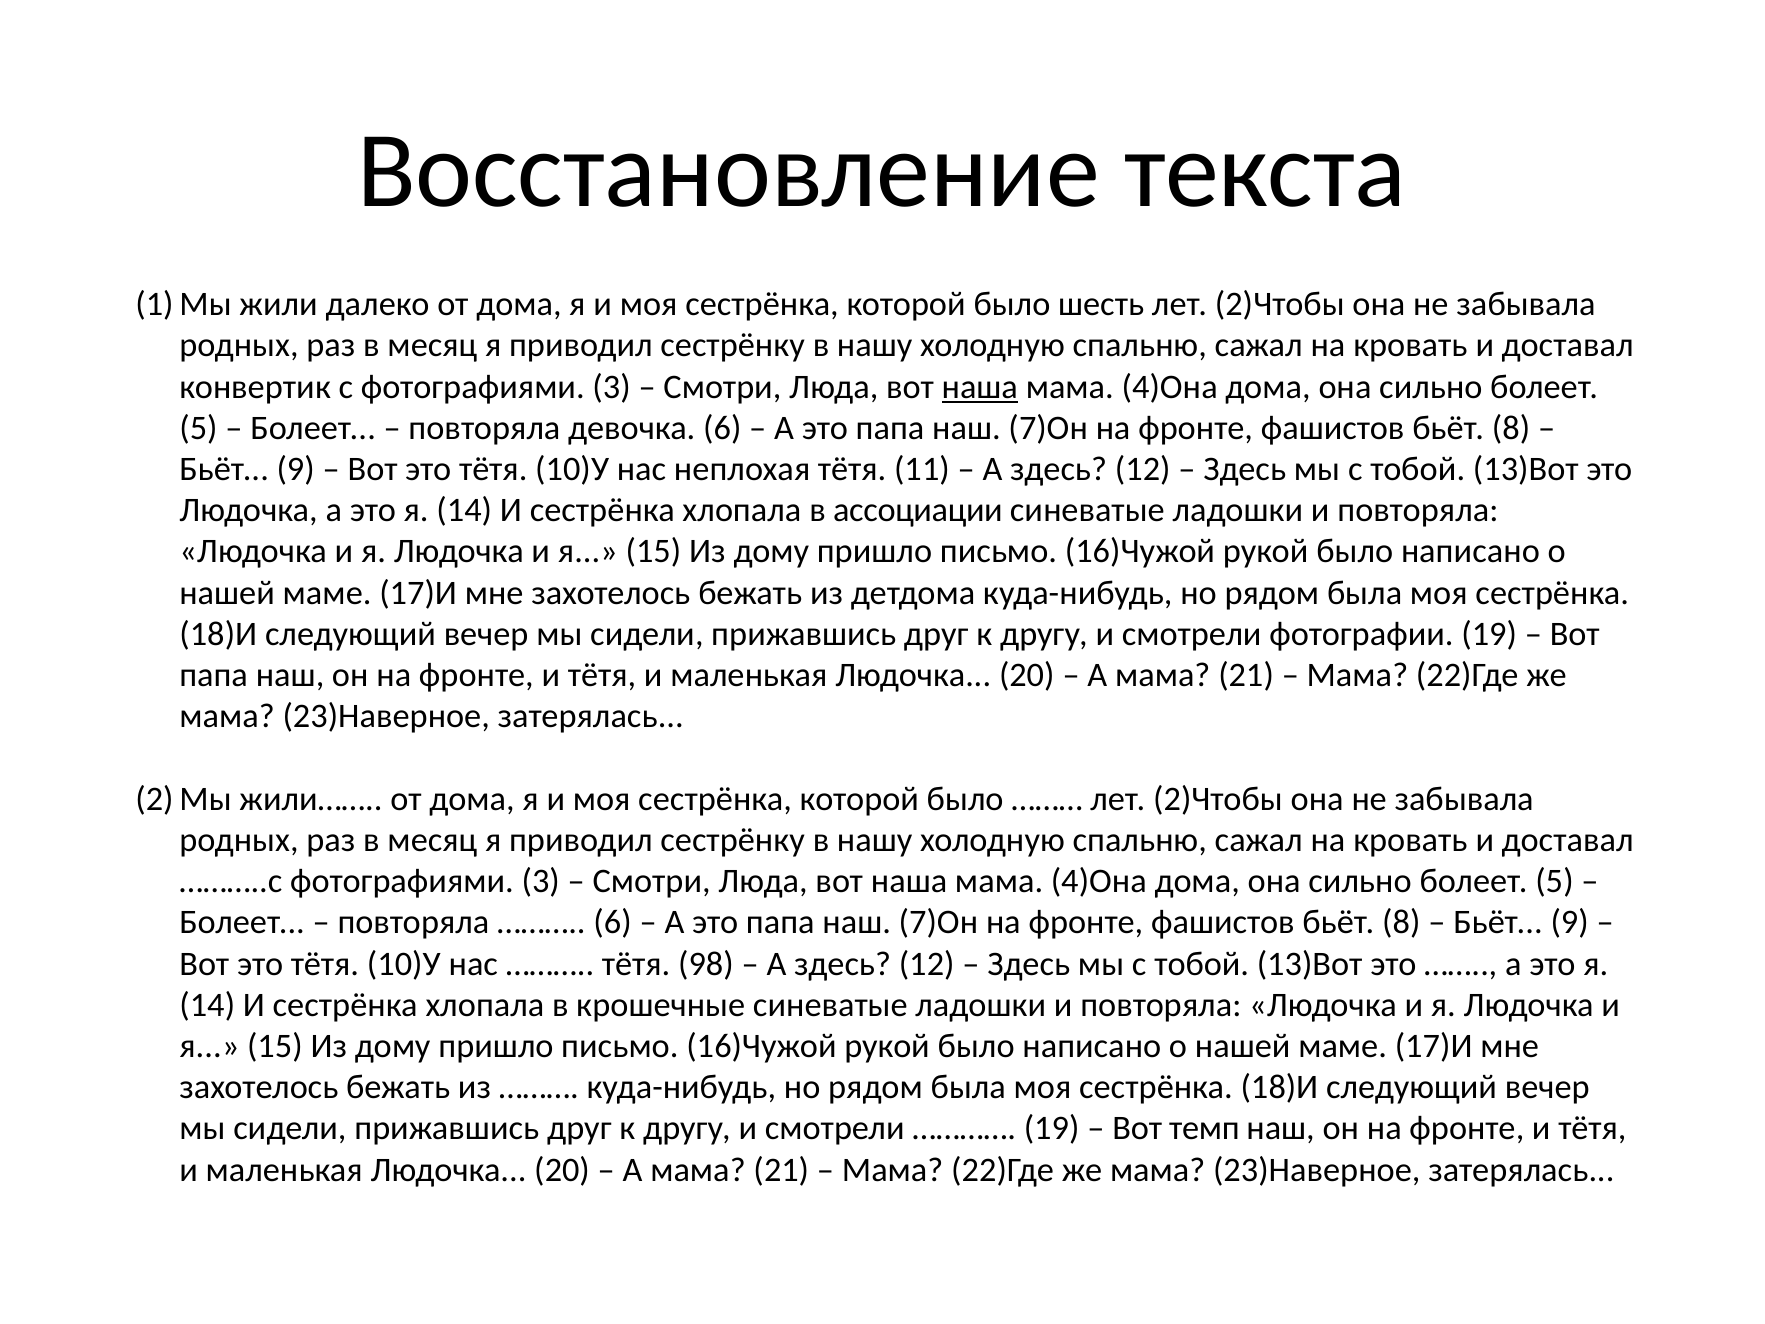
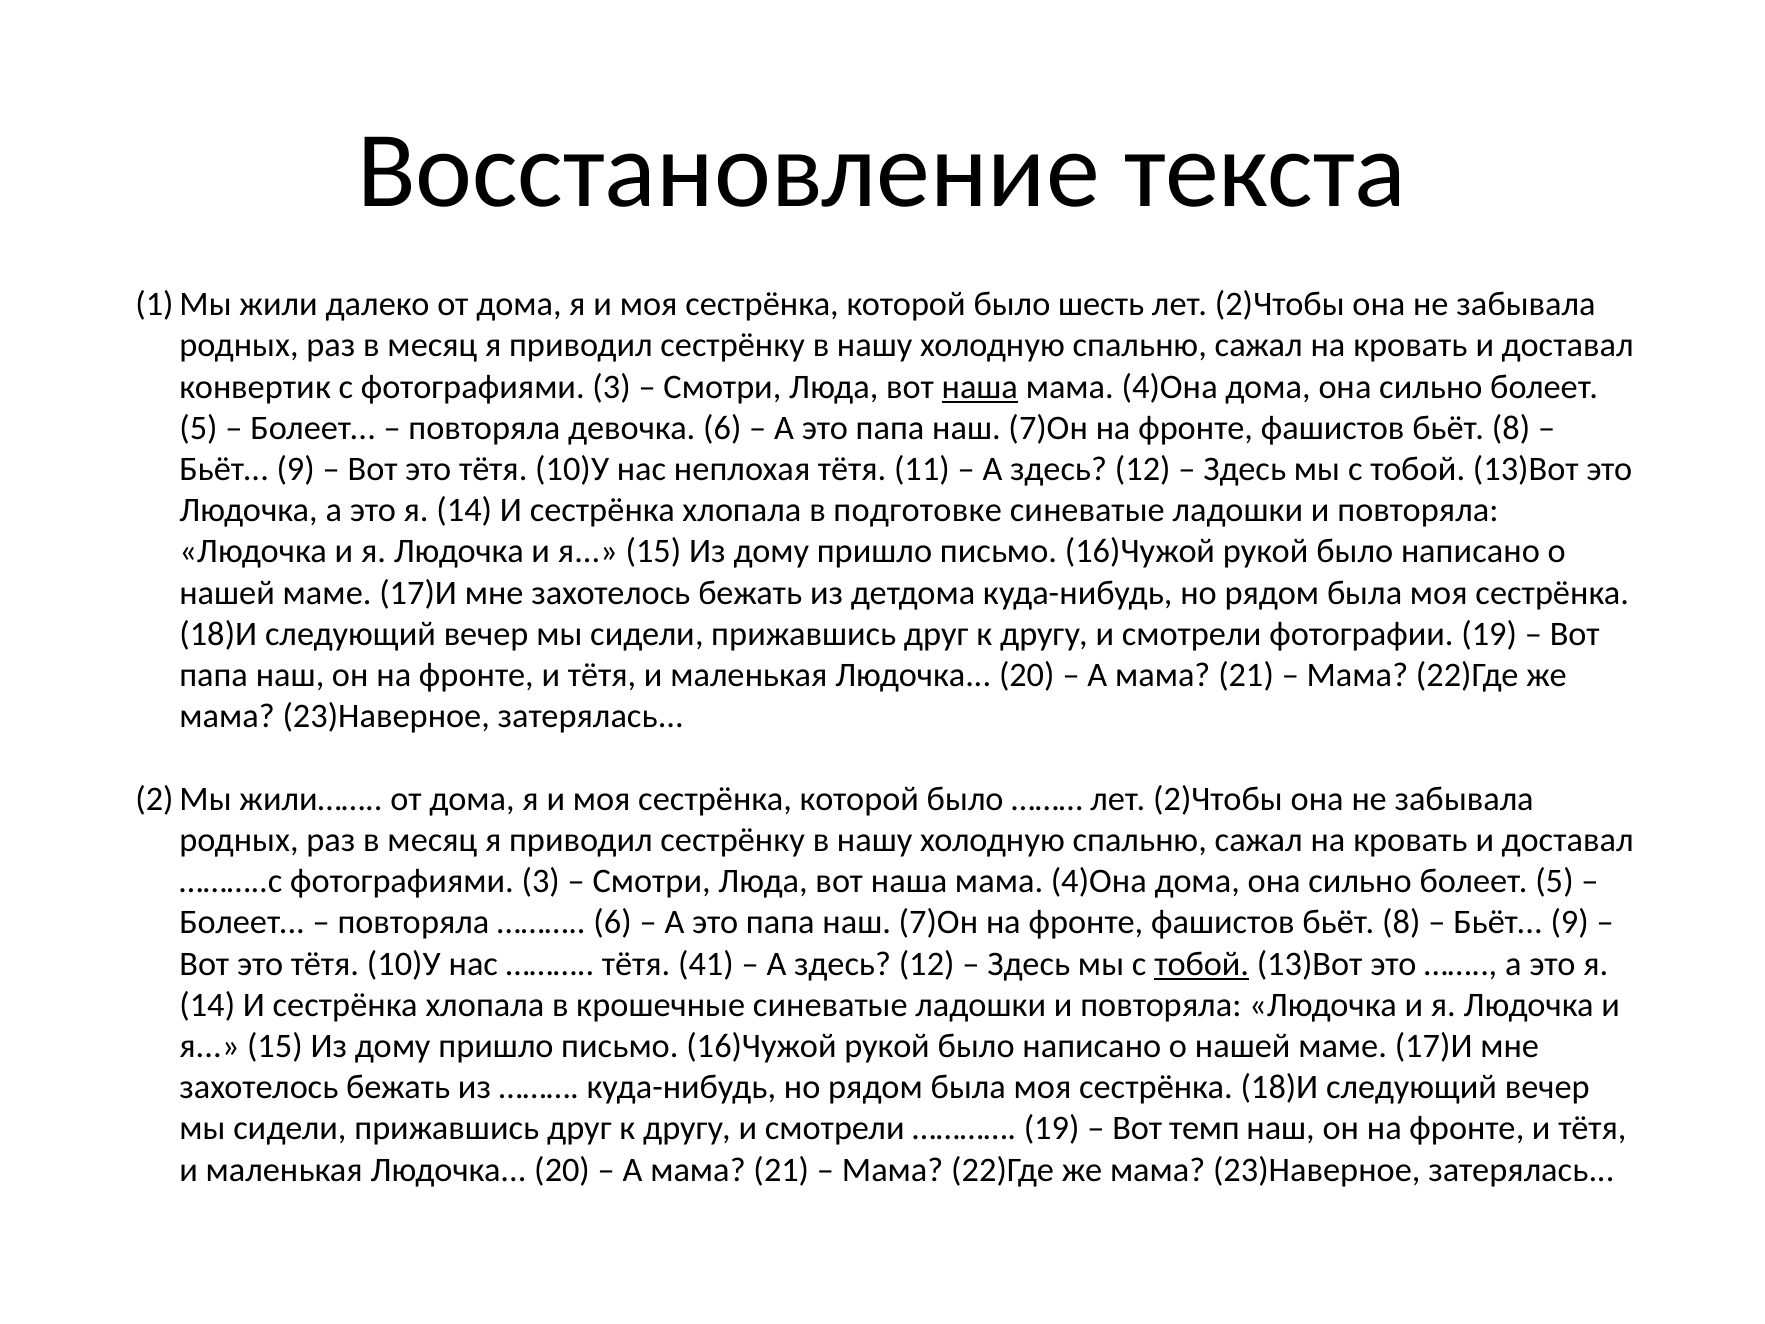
ассоциации: ассоциации -> подготовке
98: 98 -> 41
тобой at (1202, 964) underline: none -> present
